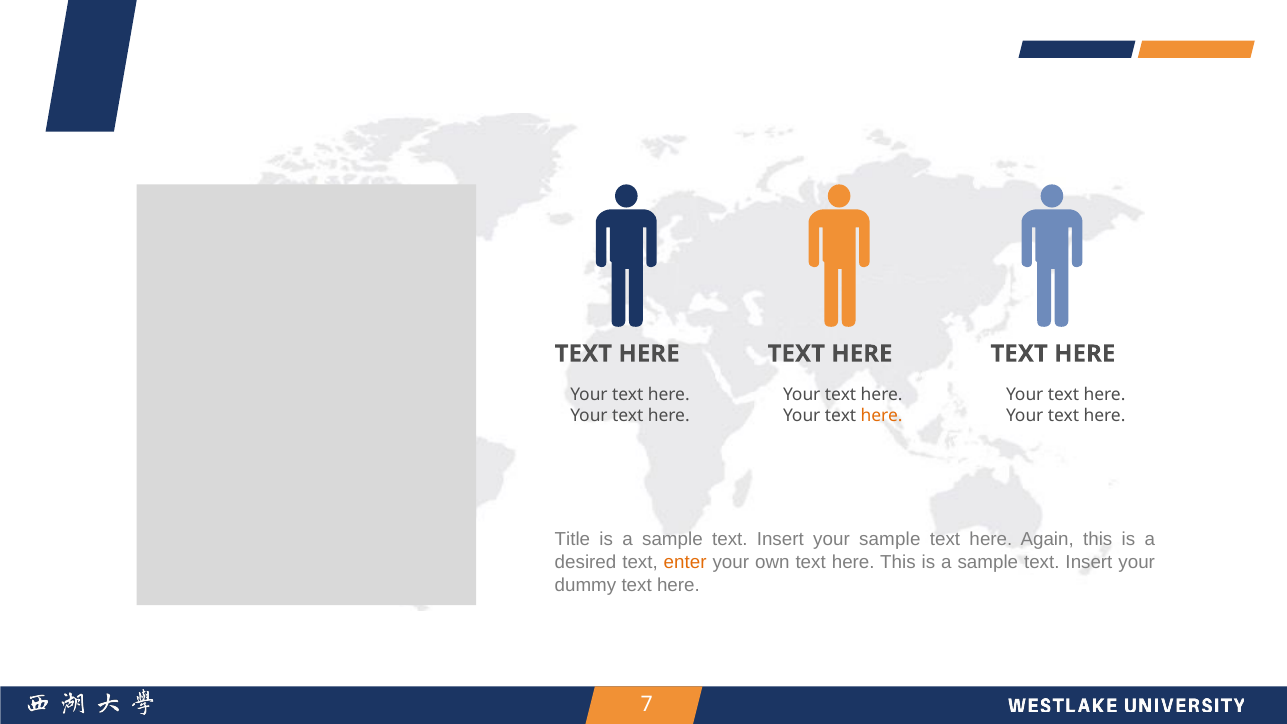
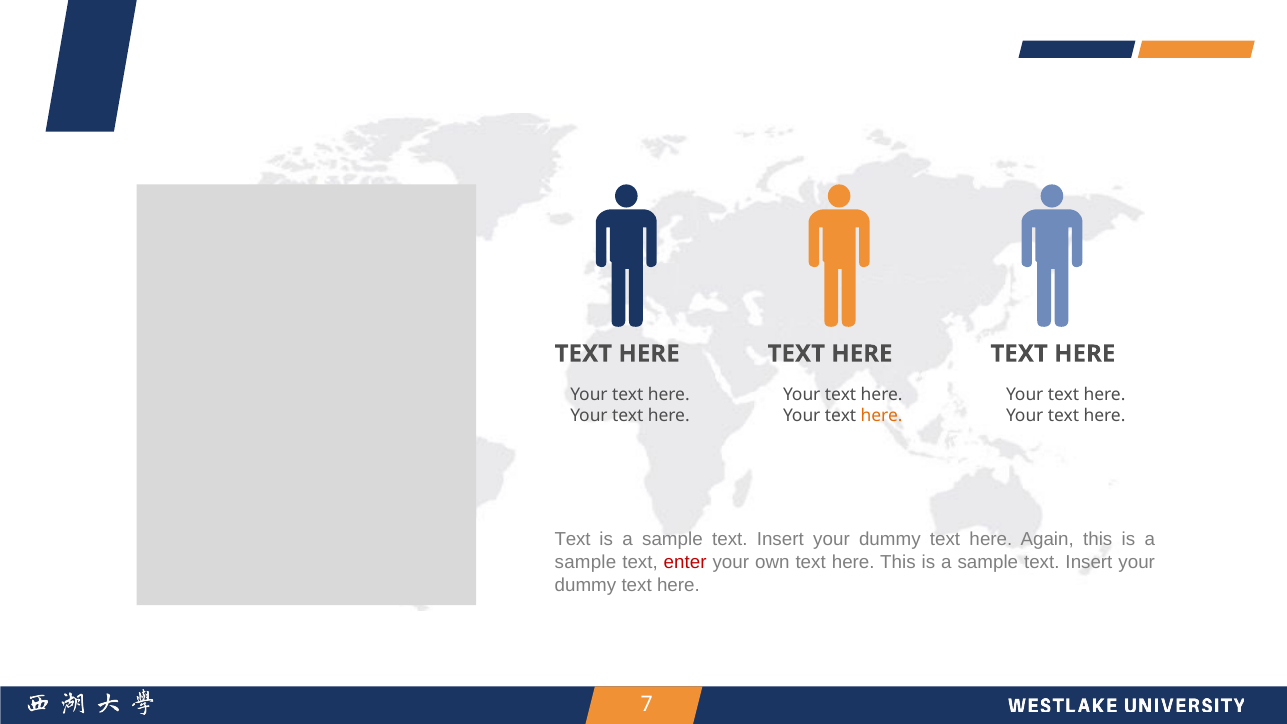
Title at (572, 540): Title -> Text
sample at (890, 540): sample -> dummy
desired at (586, 562): desired -> sample
enter colour: orange -> red
